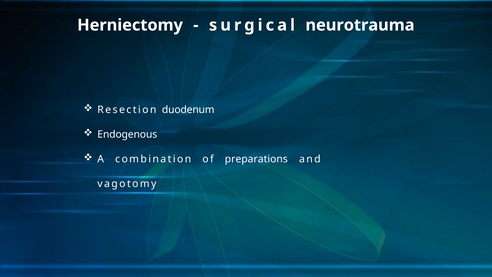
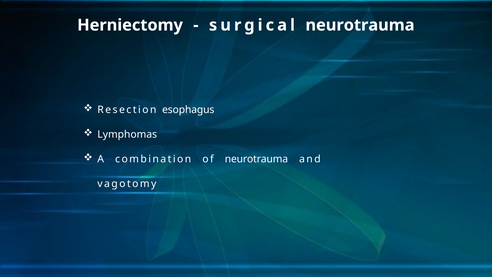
duodenum: duodenum -> esophagus
Endogenous: Endogenous -> Lymphomas
of preparations: preparations -> neurotrauma
